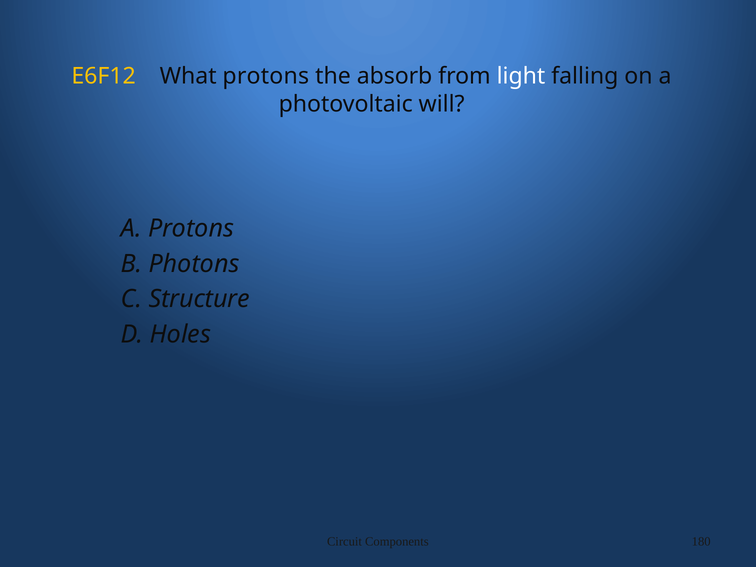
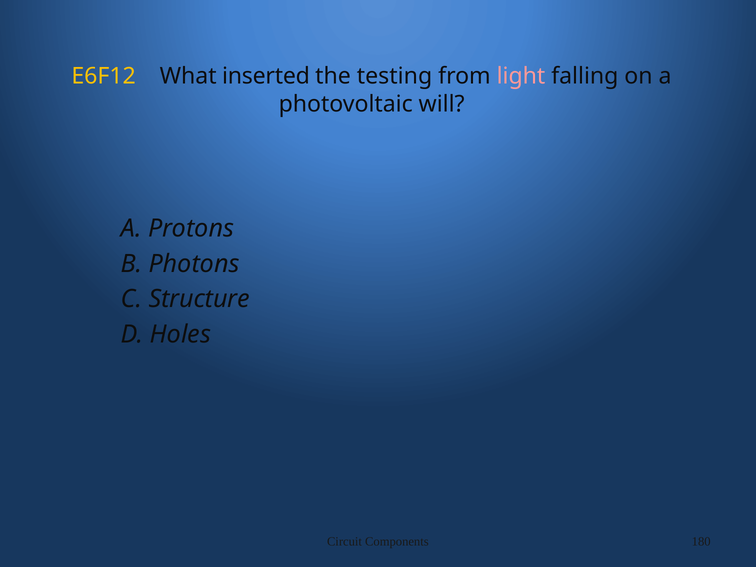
What protons: protons -> inserted
absorb: absorb -> testing
light colour: white -> pink
